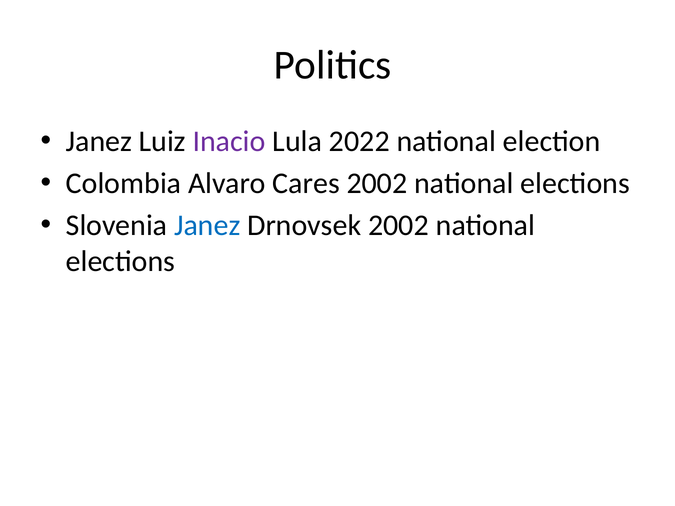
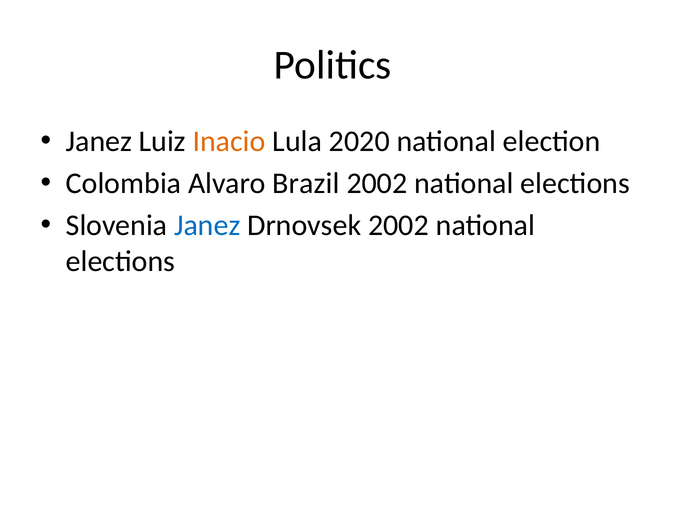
Inacio colour: purple -> orange
2022: 2022 -> 2020
Cares: Cares -> Brazil
